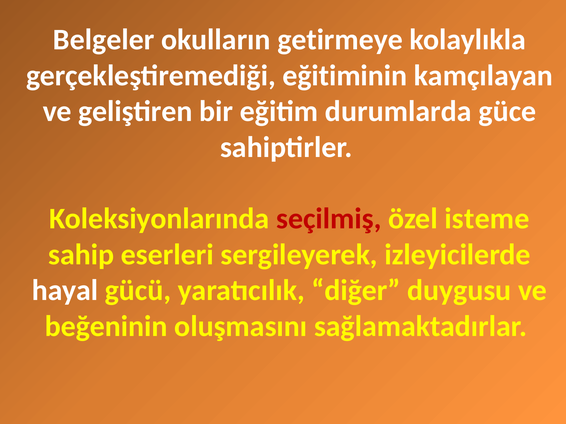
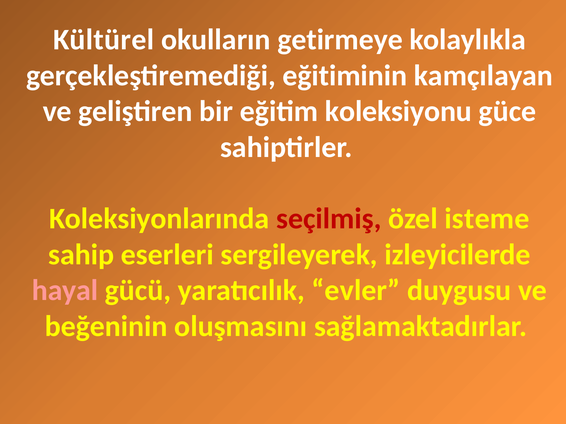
Belgeler: Belgeler -> Kültürel
durumlarda: durumlarda -> koleksiyonu
hayal colour: white -> pink
diğer: diğer -> evler
